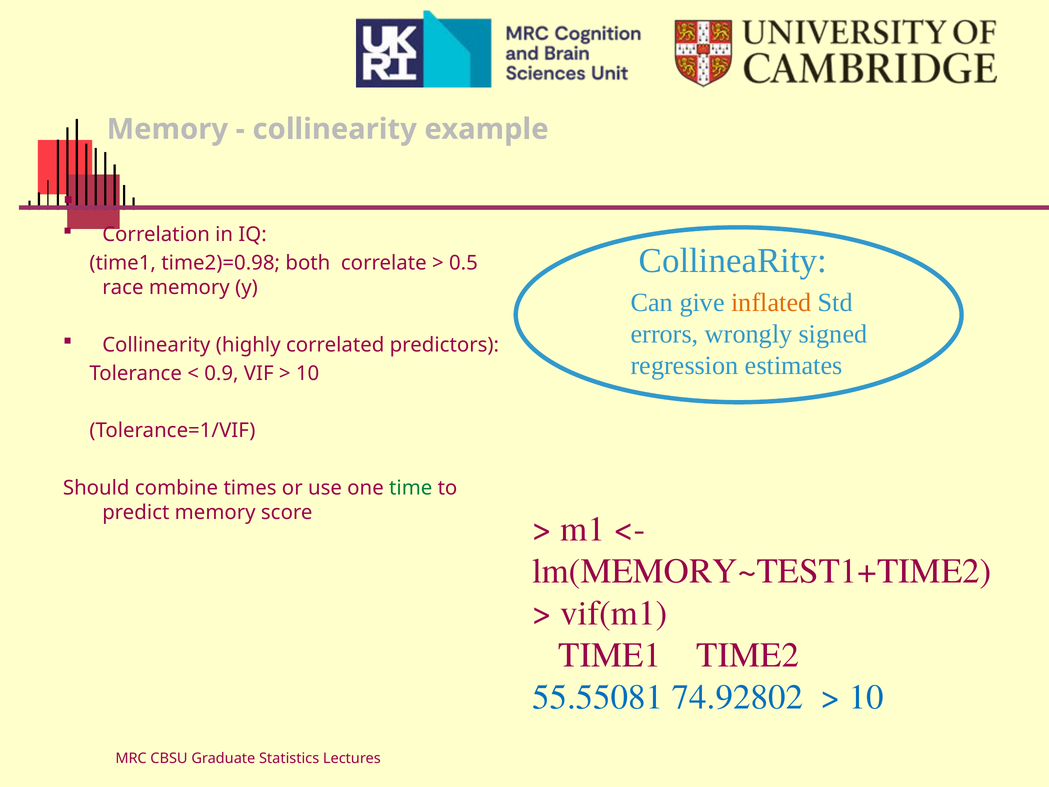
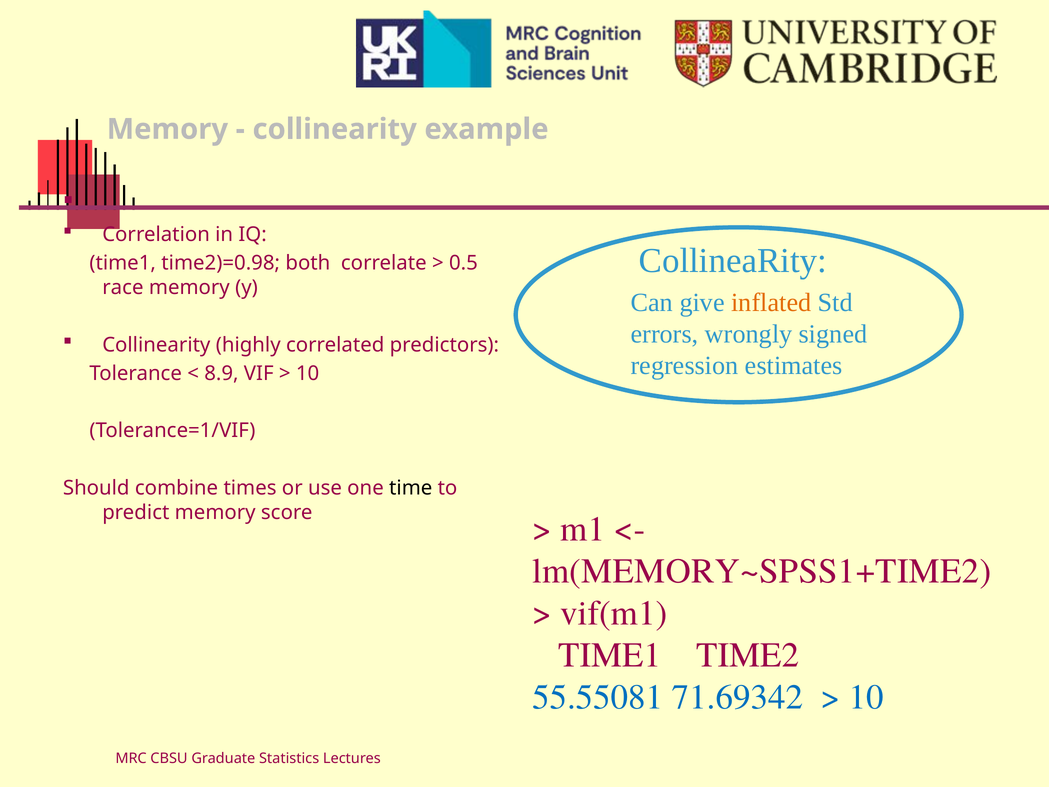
0.9: 0.9 -> 8.9
time colour: green -> black
lm(MEMORY~TEST1+TIME2: lm(MEMORY~TEST1+TIME2 -> lm(MEMORY~SPSS1+TIME2
74.92802: 74.92802 -> 71.69342
